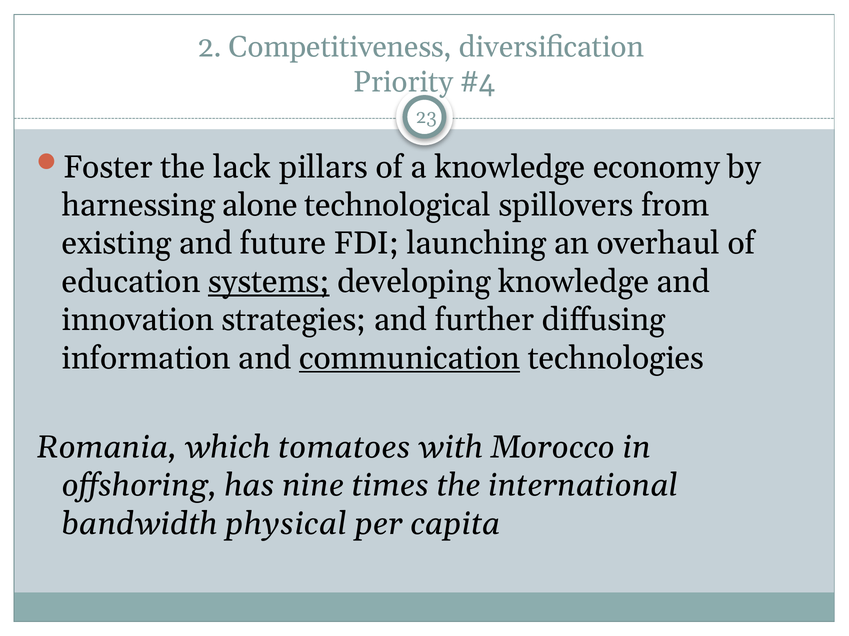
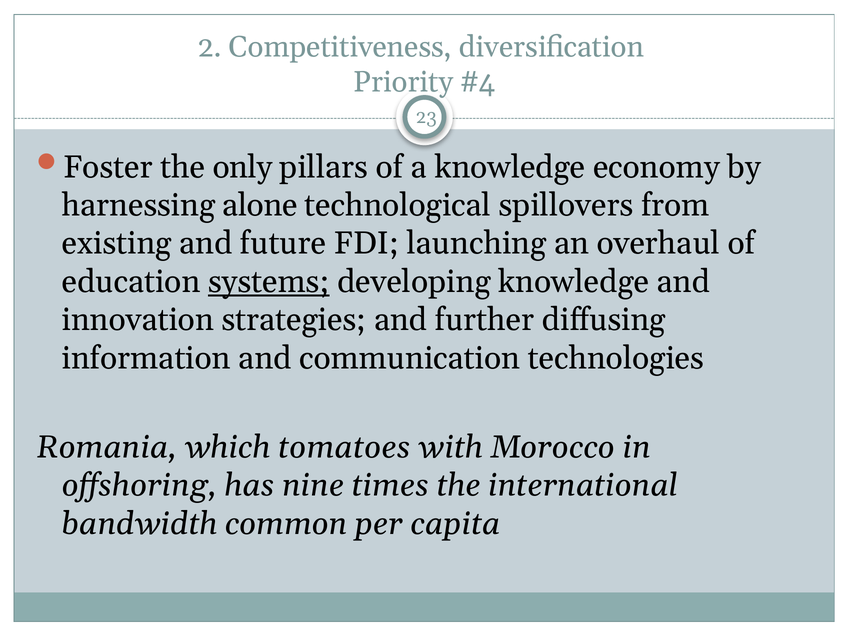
lack: lack -> only
communication underline: present -> none
physical: physical -> common
